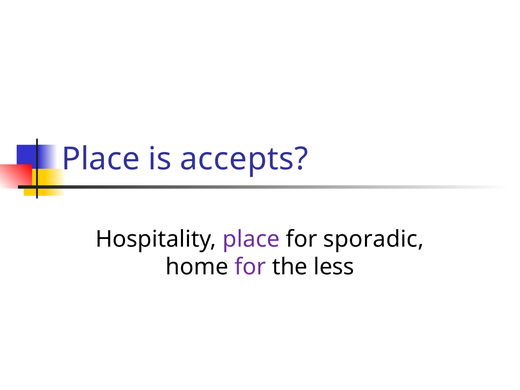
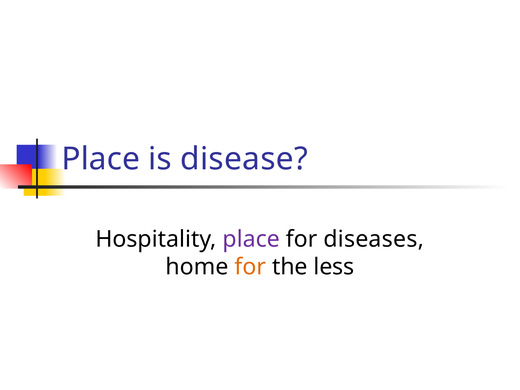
accepts: accepts -> disease
sporadic: sporadic -> diseases
for at (250, 267) colour: purple -> orange
